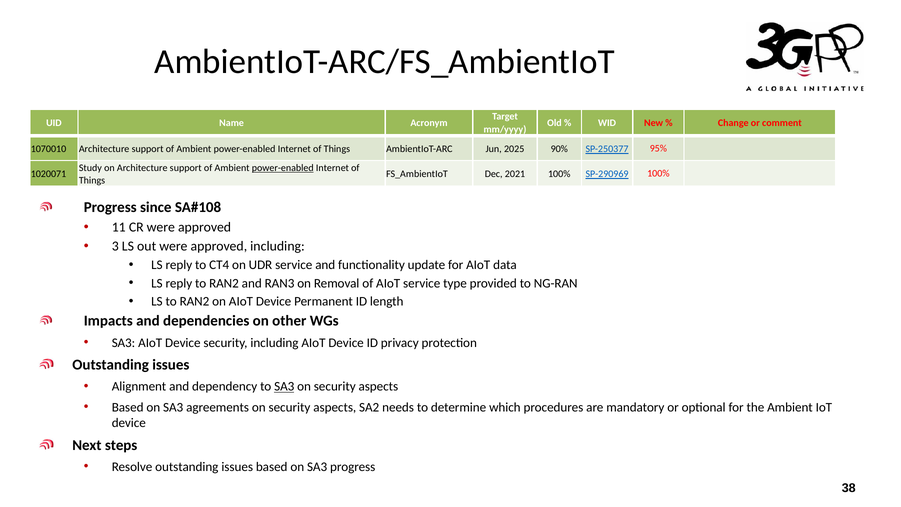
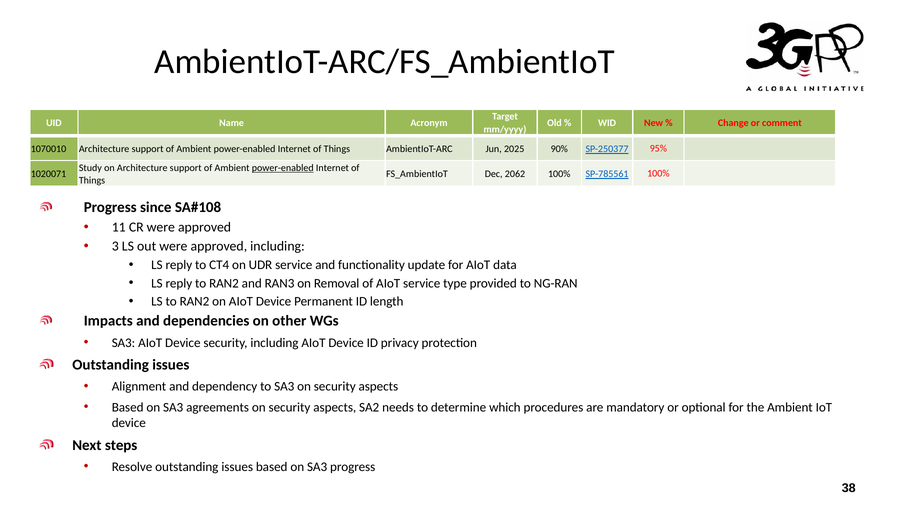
2021: 2021 -> 2062
SP-290969: SP-290969 -> SP-785561
SA3 at (284, 386) underline: present -> none
